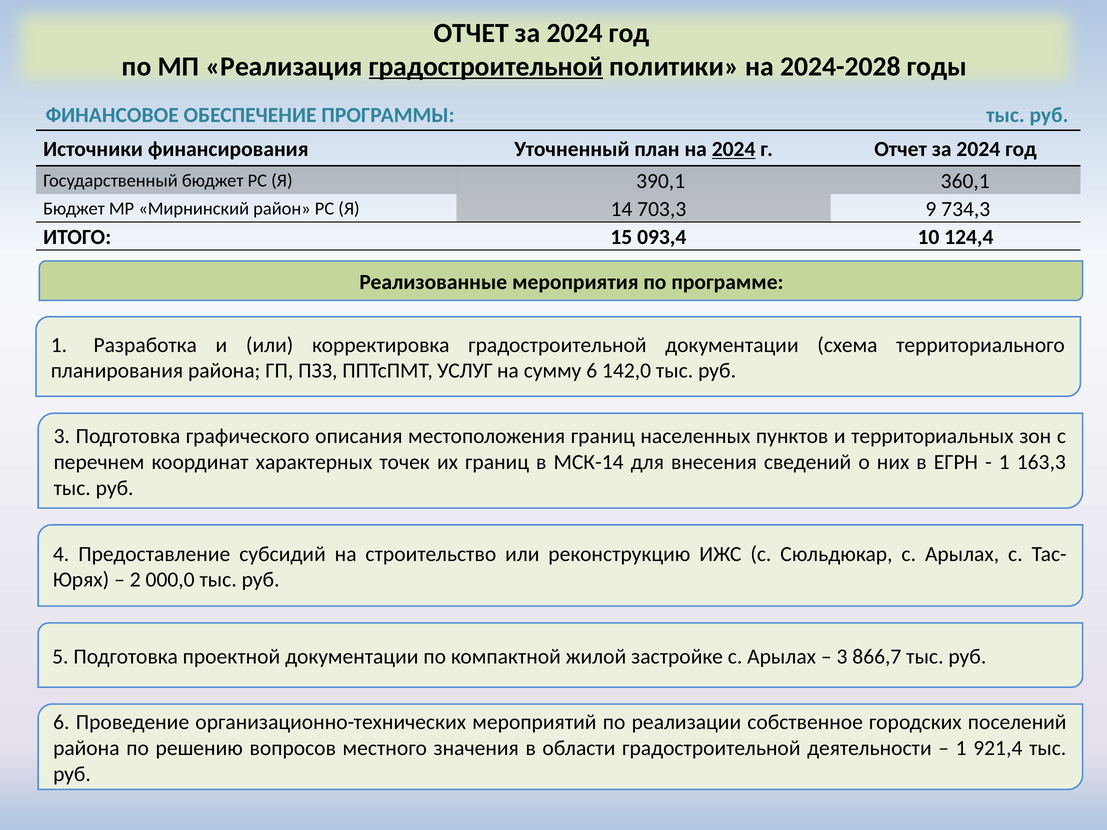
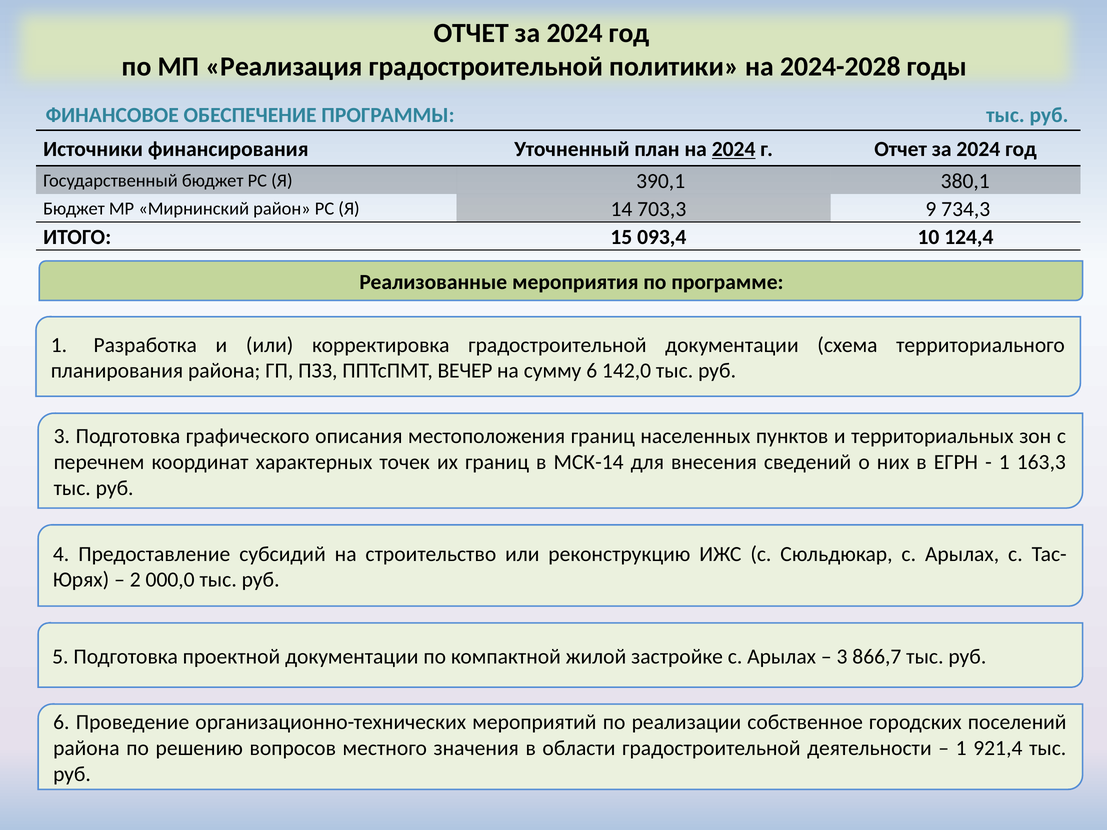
градостроительной at (486, 66) underline: present -> none
360,1: 360,1 -> 380,1
УСЛУГ: УСЛУГ -> ВЕЧЕР
